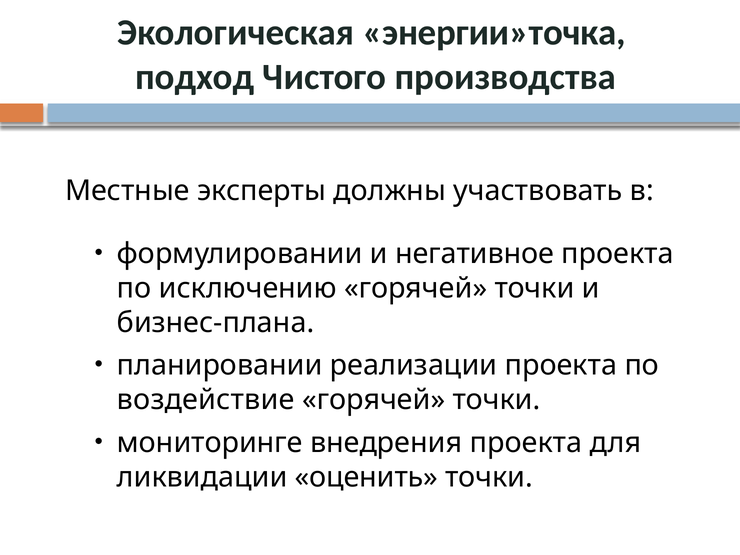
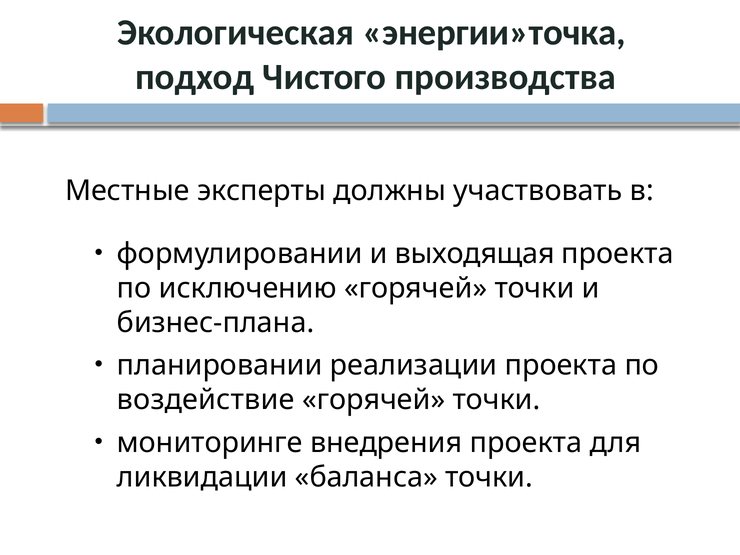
негативное: негативное -> выходящая
оценить: оценить -> баланса
